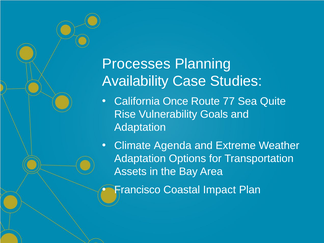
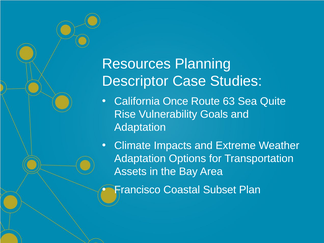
Processes: Processes -> Resources
Availability: Availability -> Descriptor
77: 77 -> 63
Agenda: Agenda -> Impacts
Impact: Impact -> Subset
